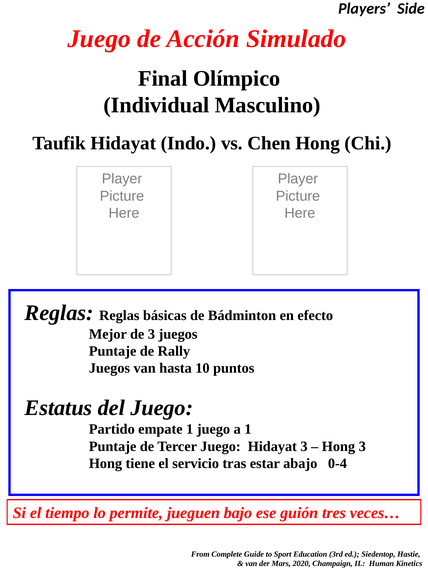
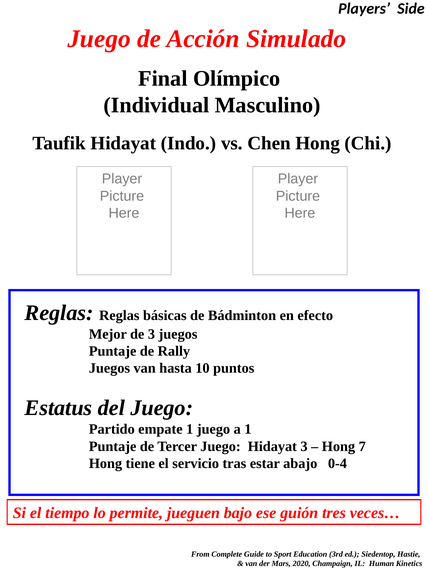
Hong 3: 3 -> 7
